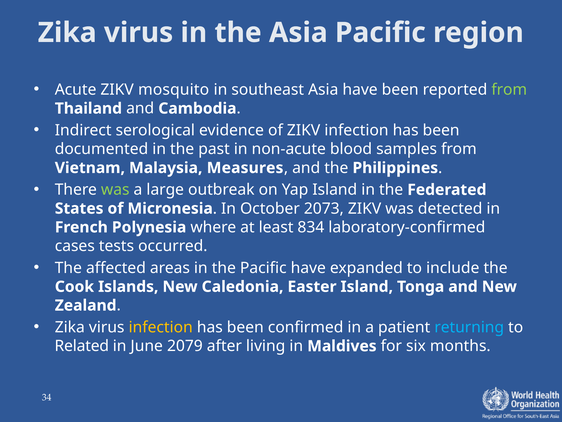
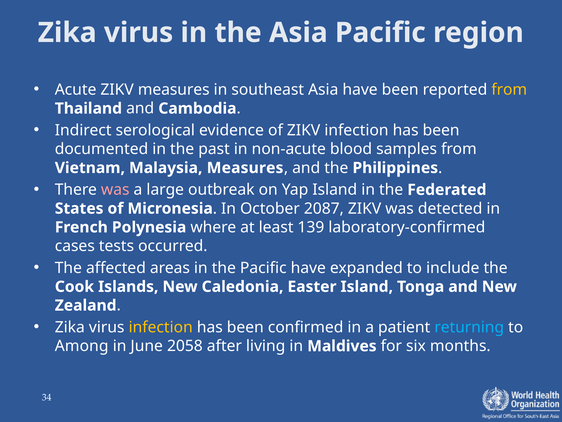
ZIKV mosquito: mosquito -> measures
from at (509, 90) colour: light green -> yellow
was at (115, 190) colour: light green -> pink
2073: 2073 -> 2087
834: 834 -> 139
Related: Related -> Among
2079: 2079 -> 2058
